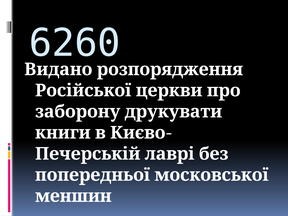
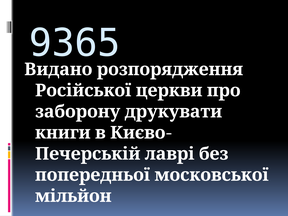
6260: 6260 -> 9365
меншин: меншин -> мільйон
